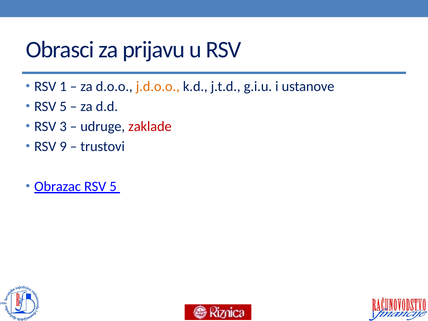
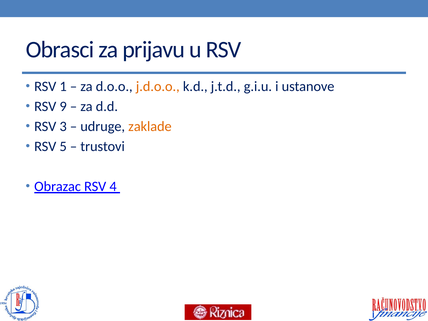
5 at (63, 107): 5 -> 9
zaklade colour: red -> orange
9: 9 -> 5
Obrazac RSV 5: 5 -> 4
